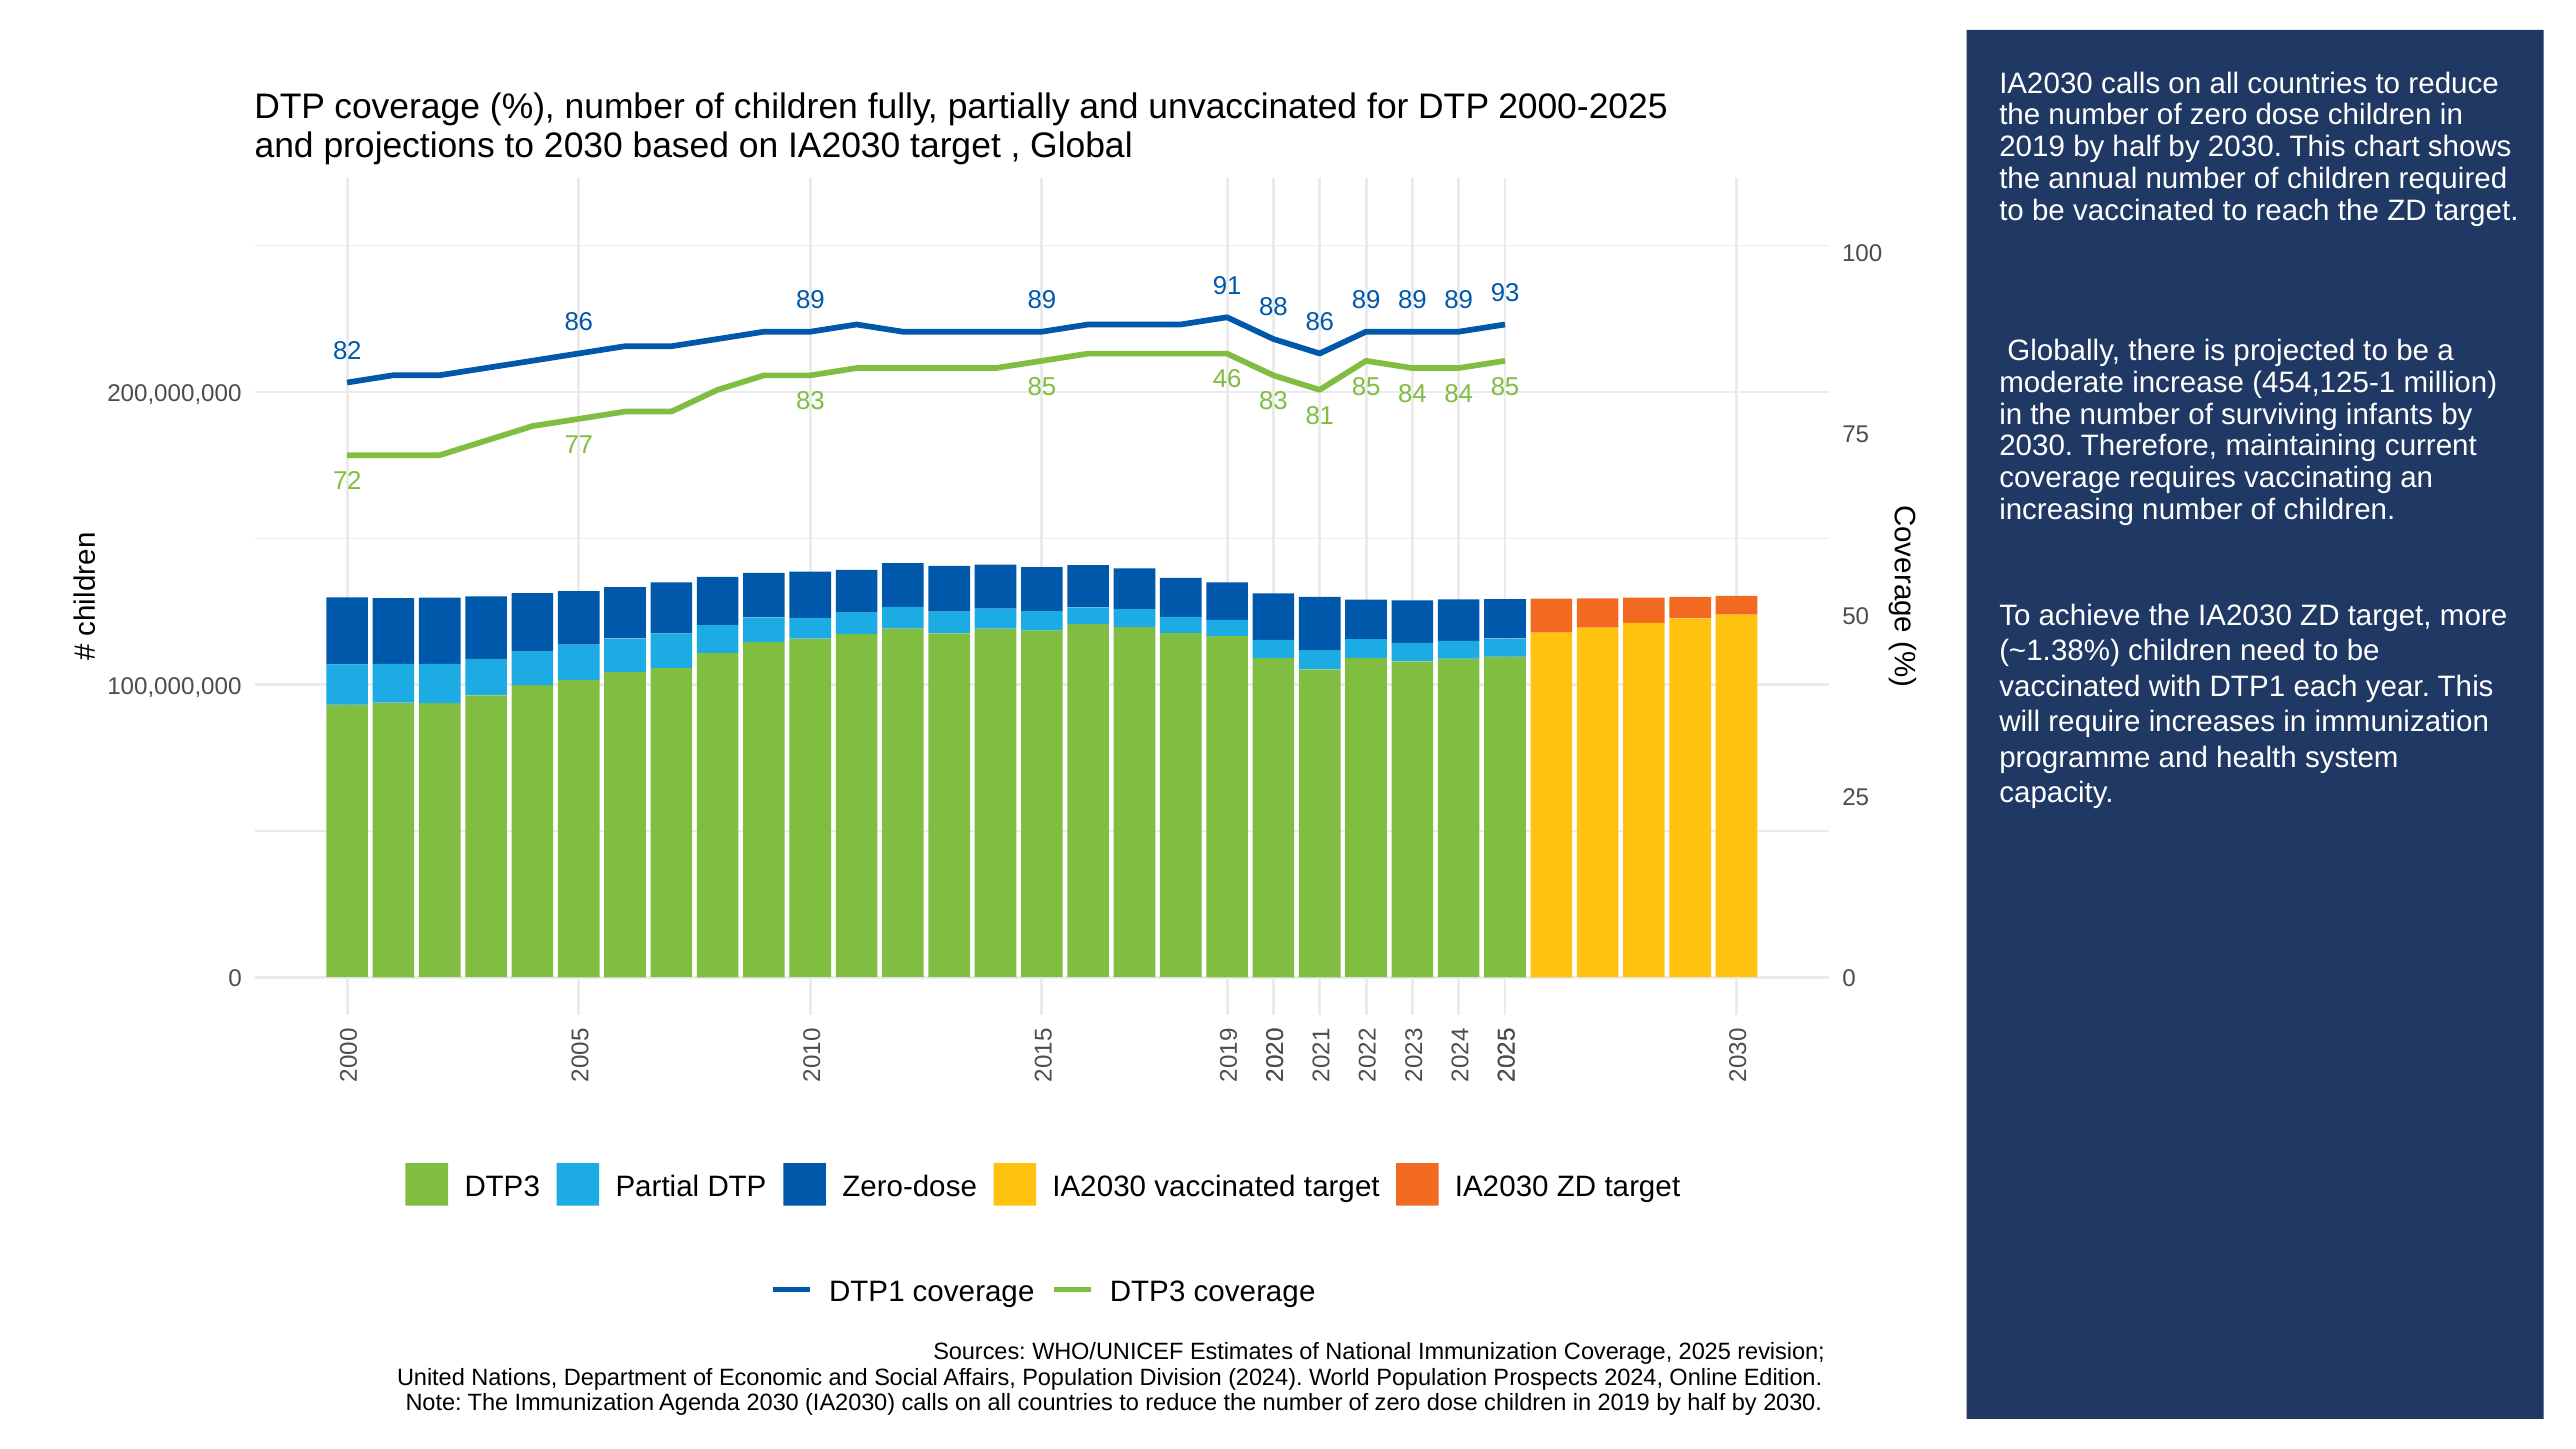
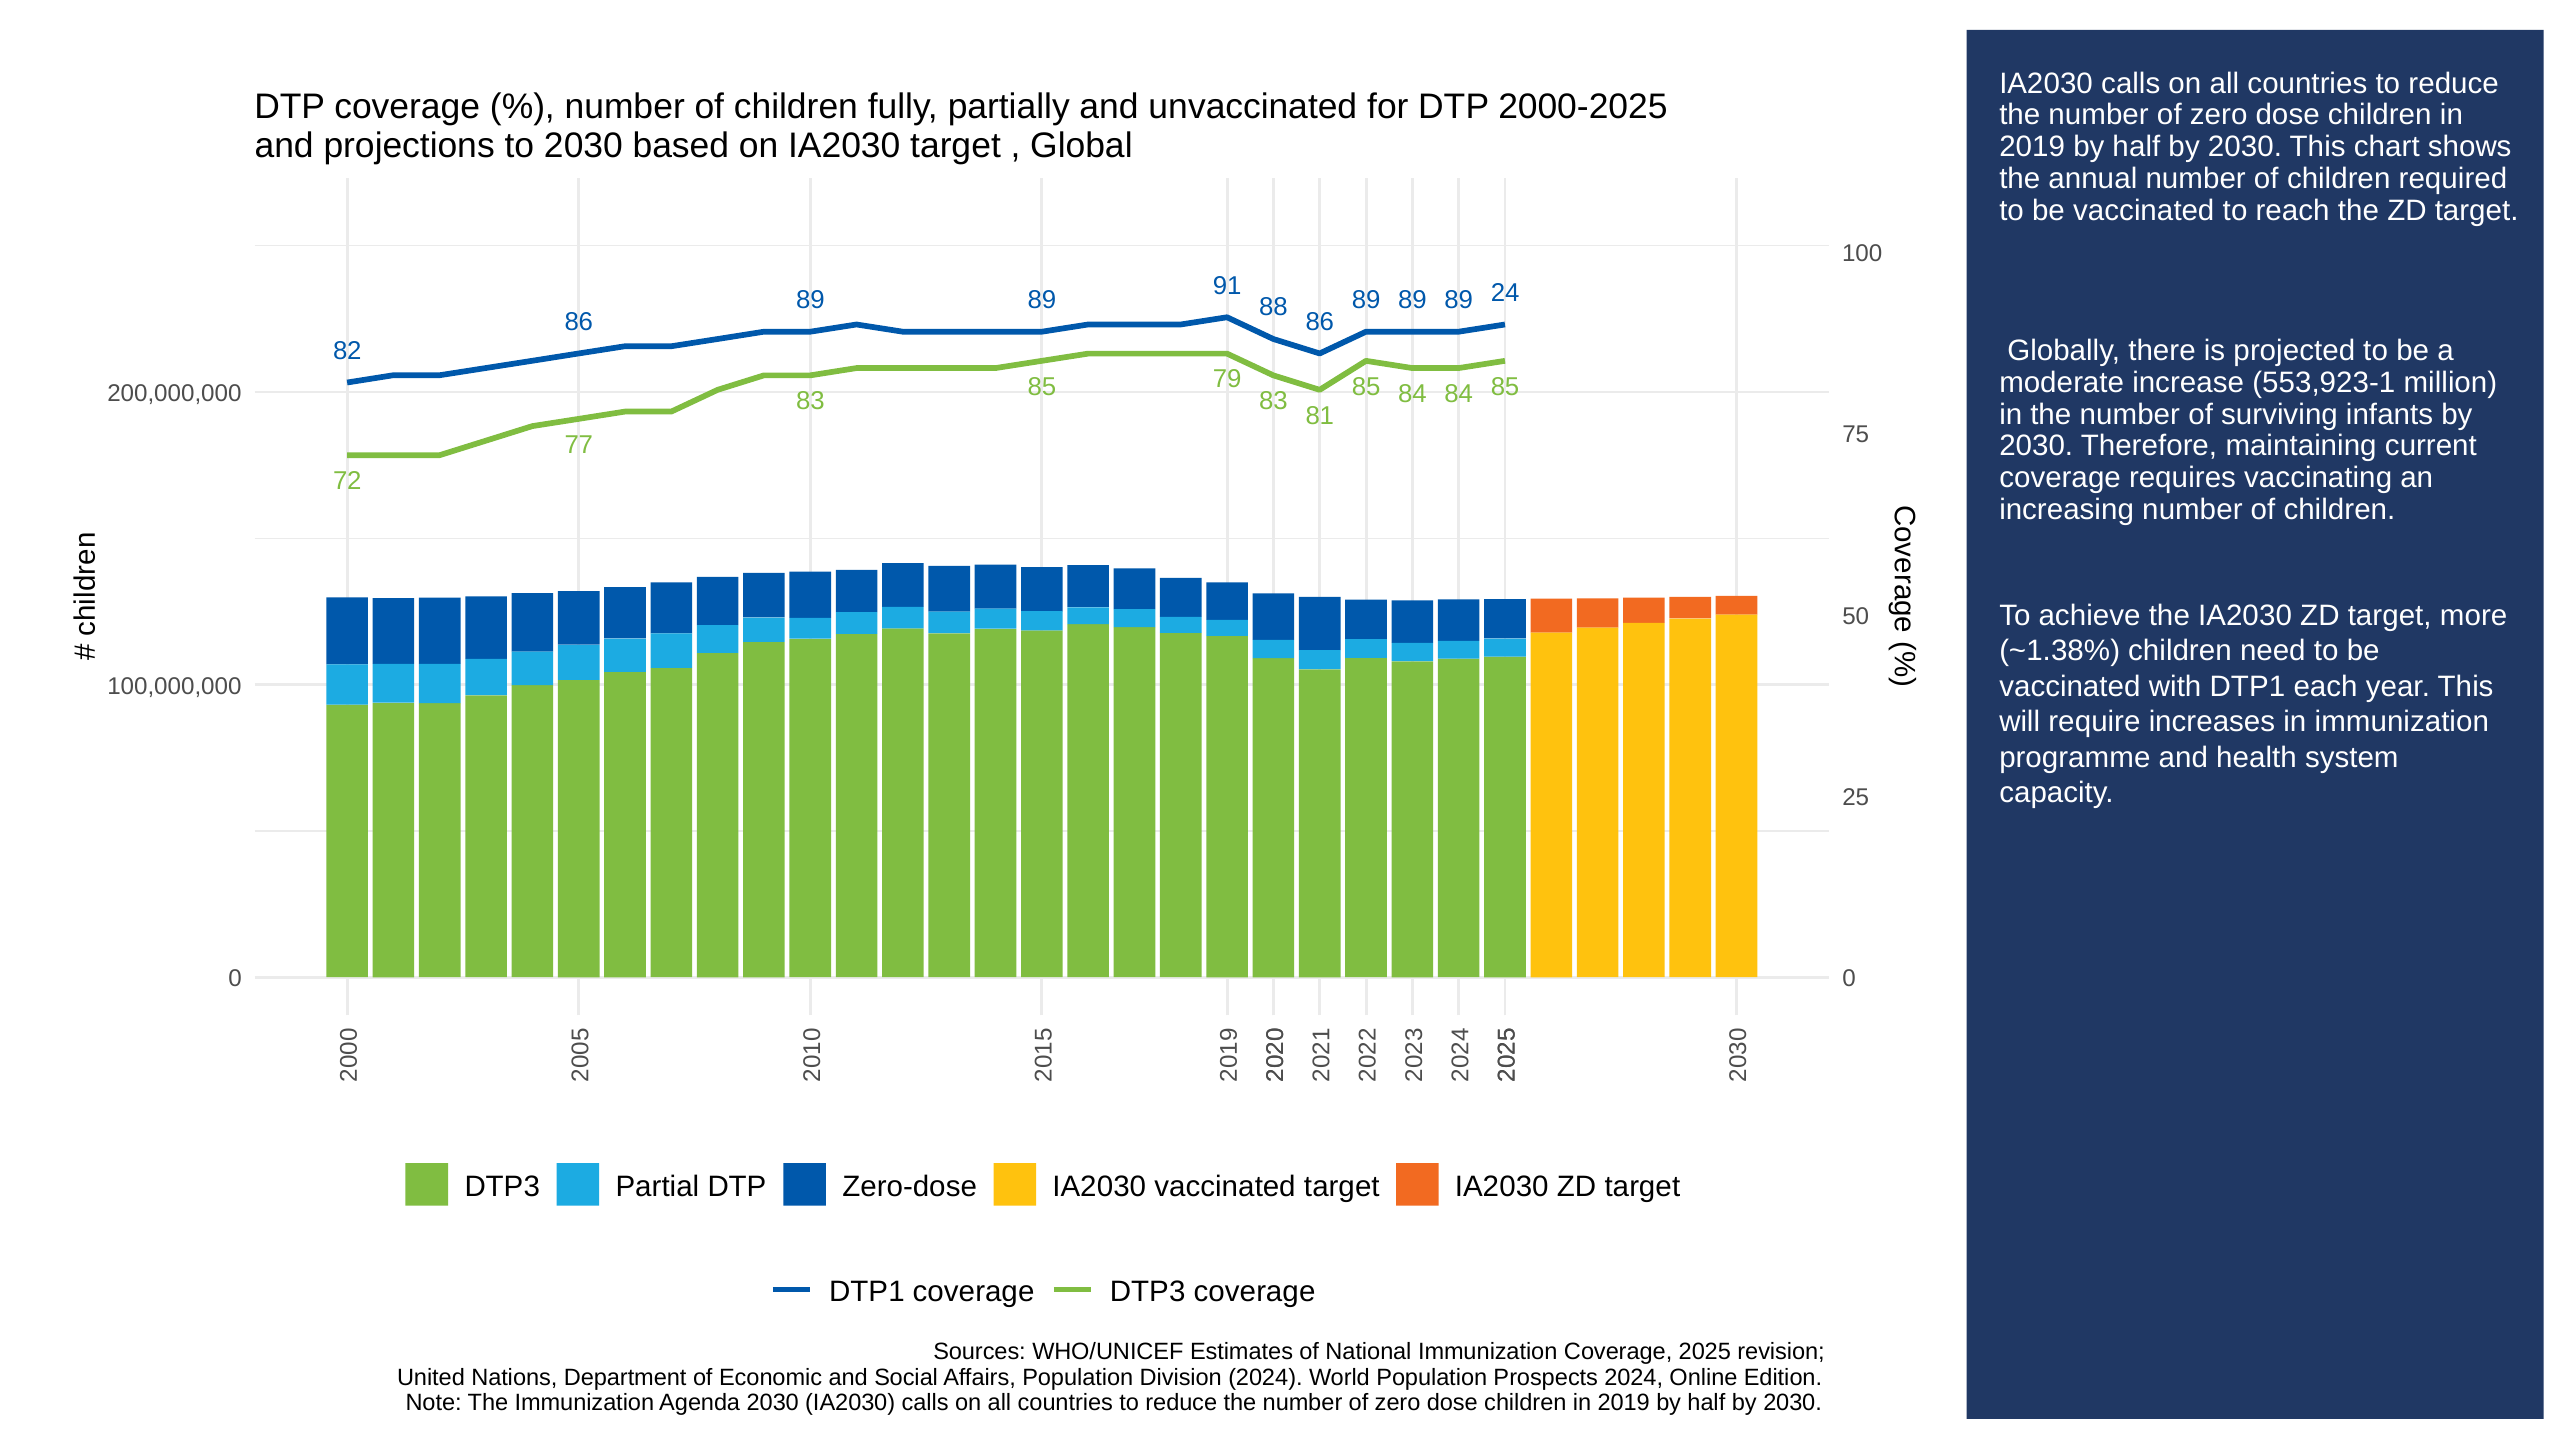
93: 93 -> 24
454,125-1: 454,125-1 -> 553,923-1
46: 46 -> 79
